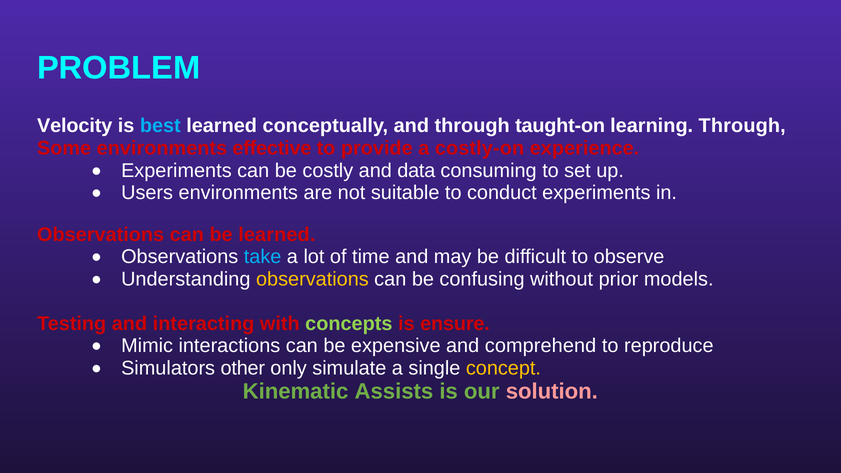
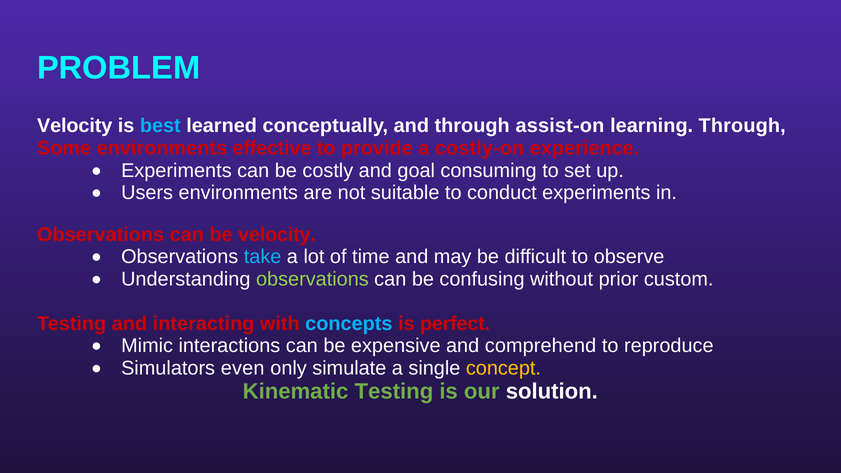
taught-on: taught-on -> assist-on
data: data -> goal
be learned: learned -> velocity
observations at (312, 279) colour: yellow -> light green
models: models -> custom
concepts colour: light green -> light blue
ensure: ensure -> perfect
other: other -> even
Kinematic Assists: Assists -> Testing
solution colour: pink -> white
